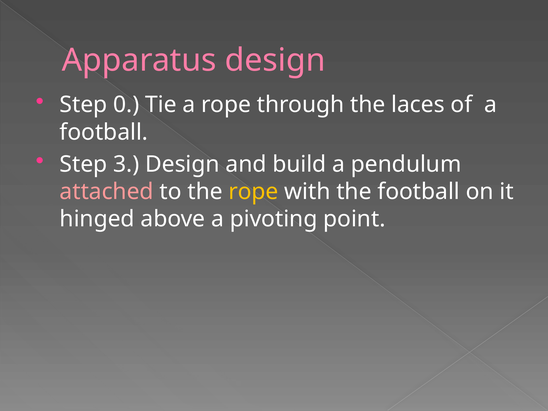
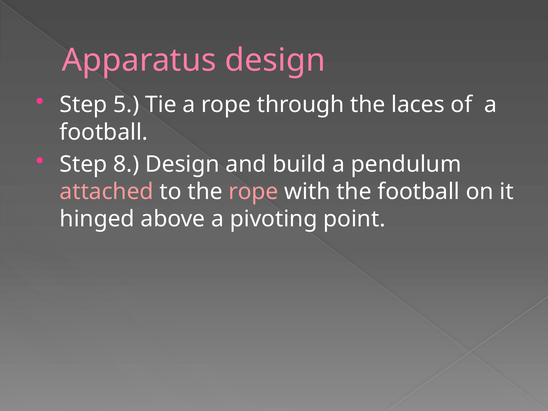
0: 0 -> 5
3: 3 -> 8
rope at (254, 192) colour: yellow -> pink
